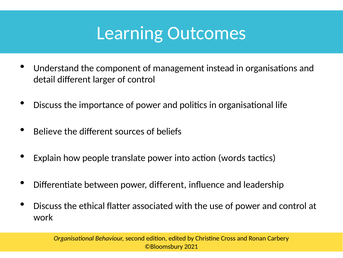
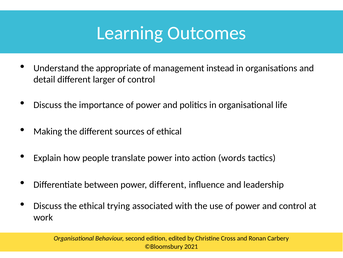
component: component -> appropriate
Believe: Believe -> Making
of beliefs: beliefs -> ethical
flatter: flatter -> trying
